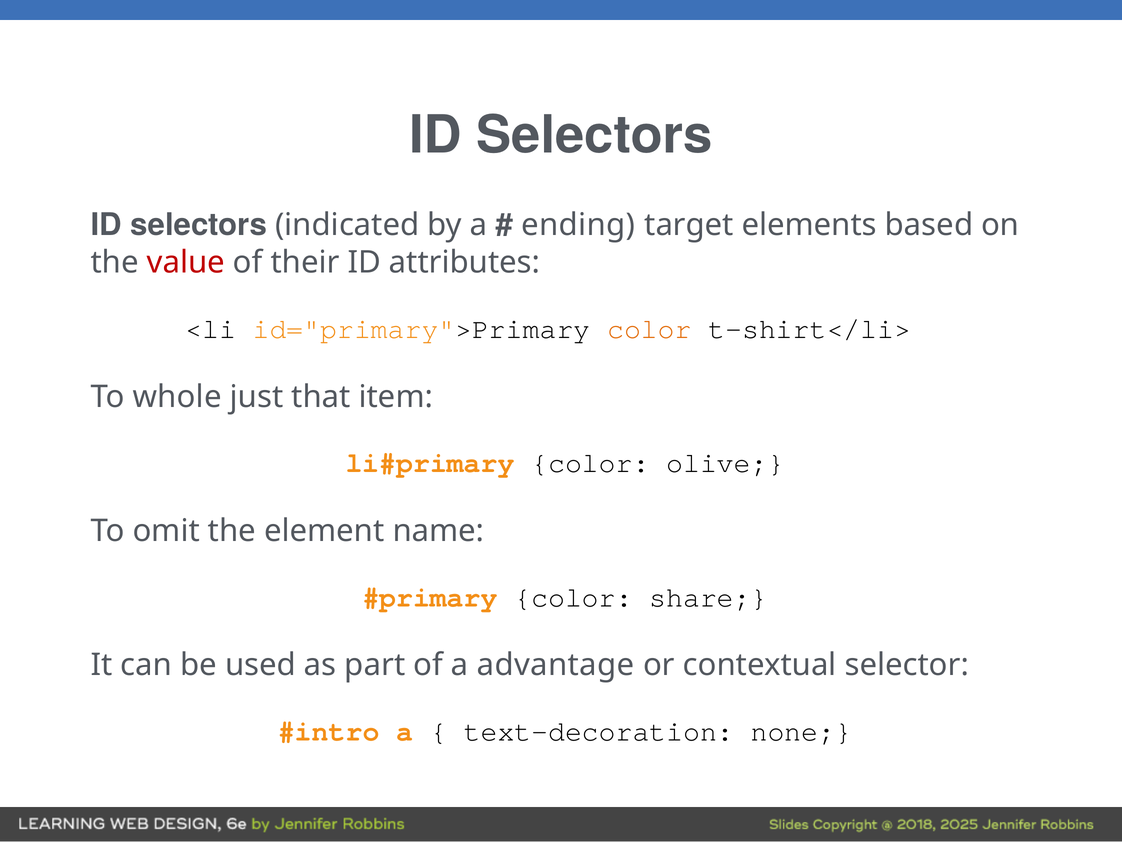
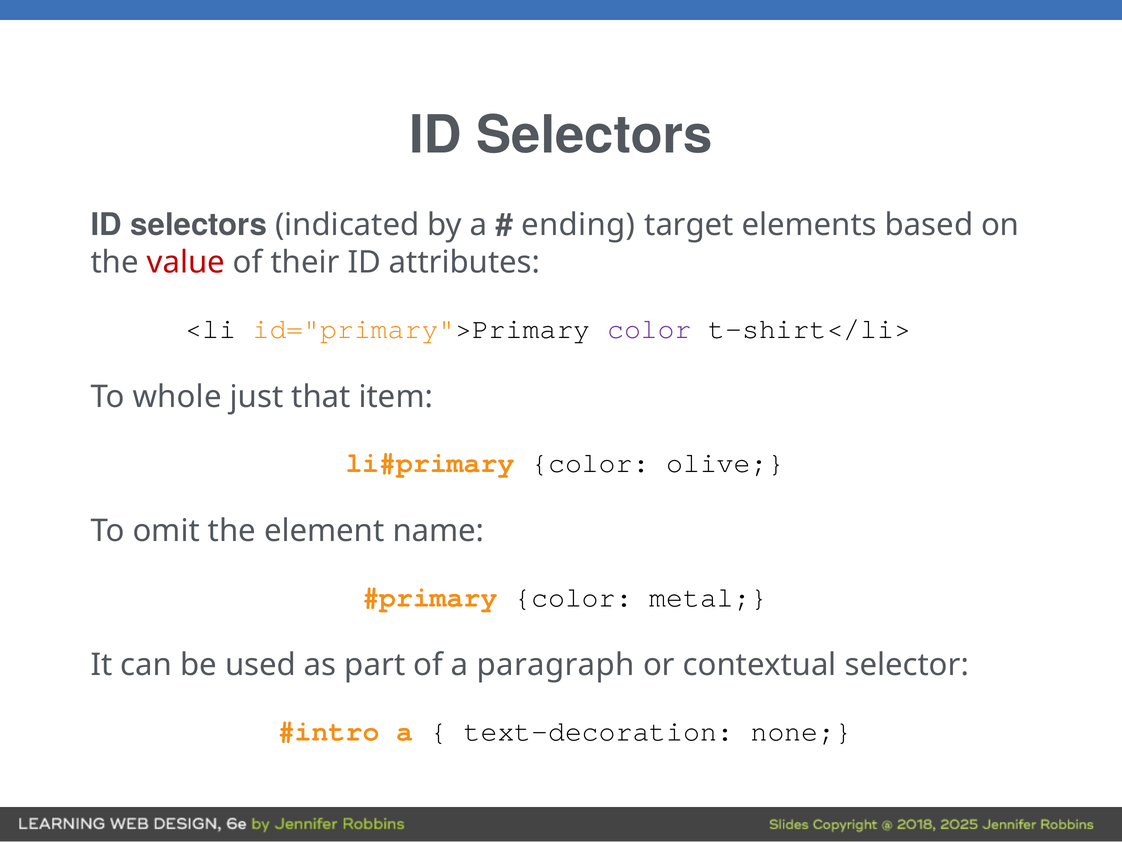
color at (649, 329) colour: orange -> purple
share: share -> metal
advantage: advantage -> paragraph
